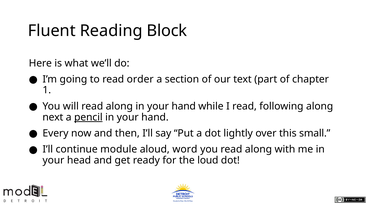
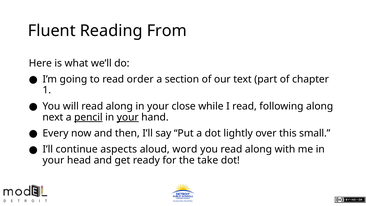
Block: Block -> From
along in your hand: hand -> close
your at (128, 117) underline: none -> present
module: module -> aspects
loud: loud -> take
